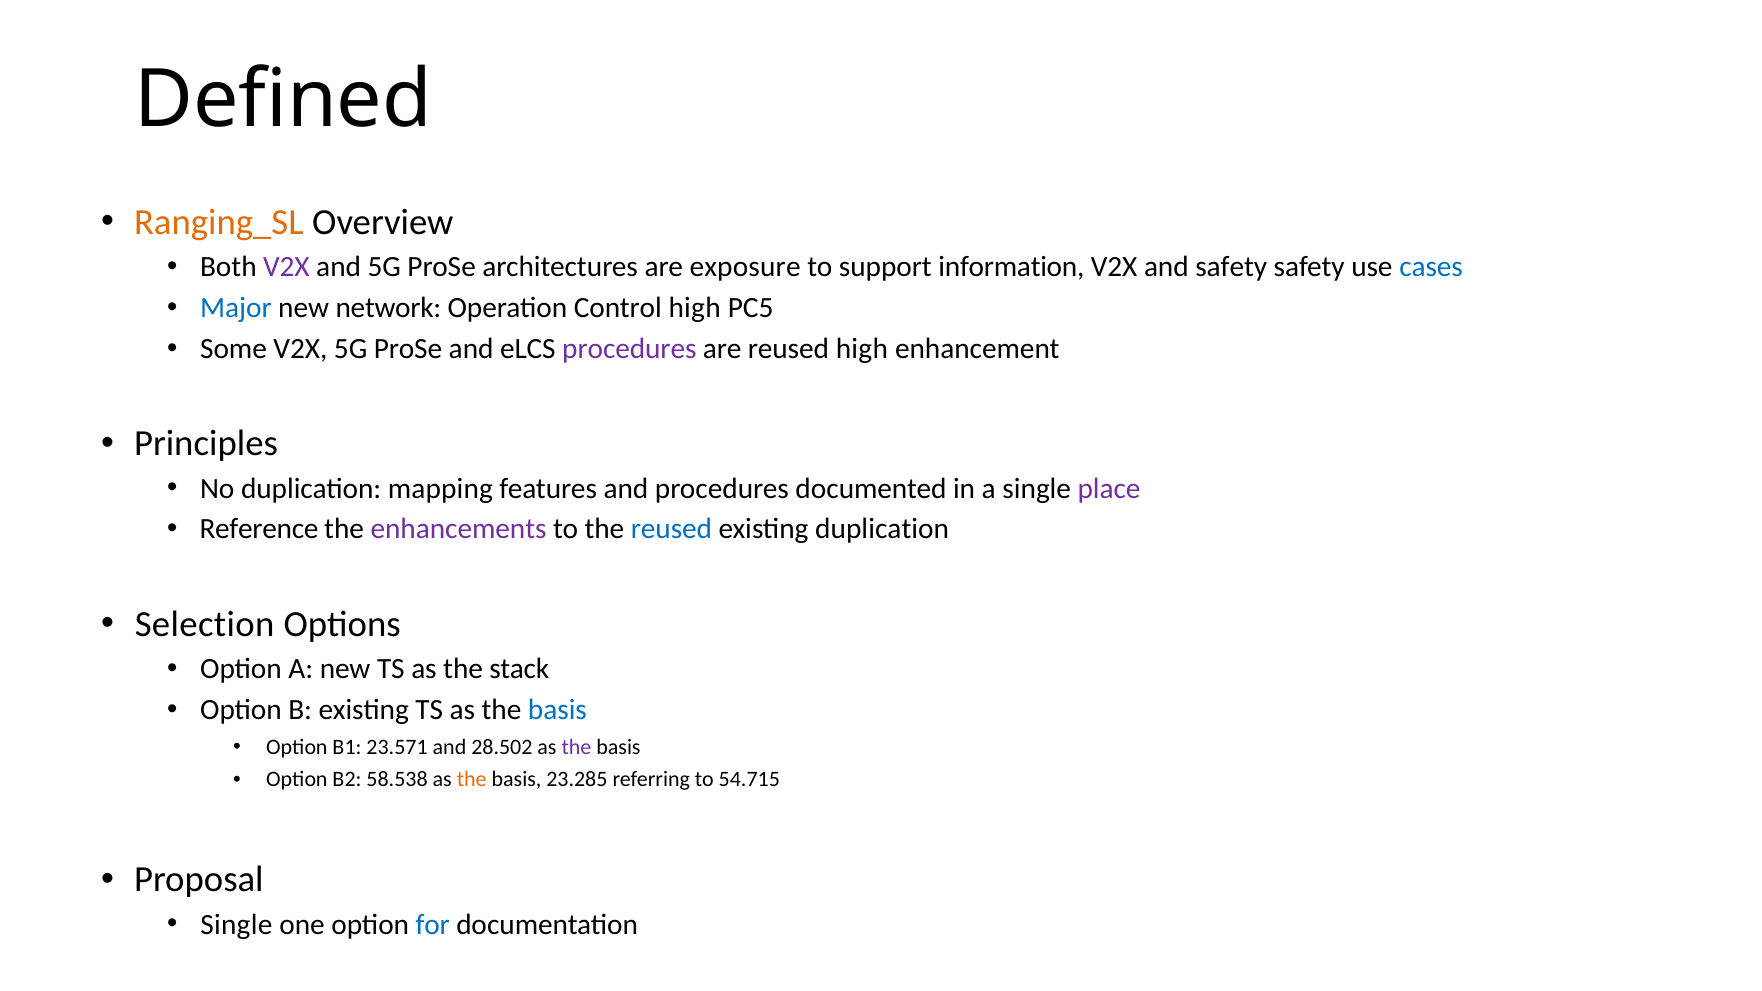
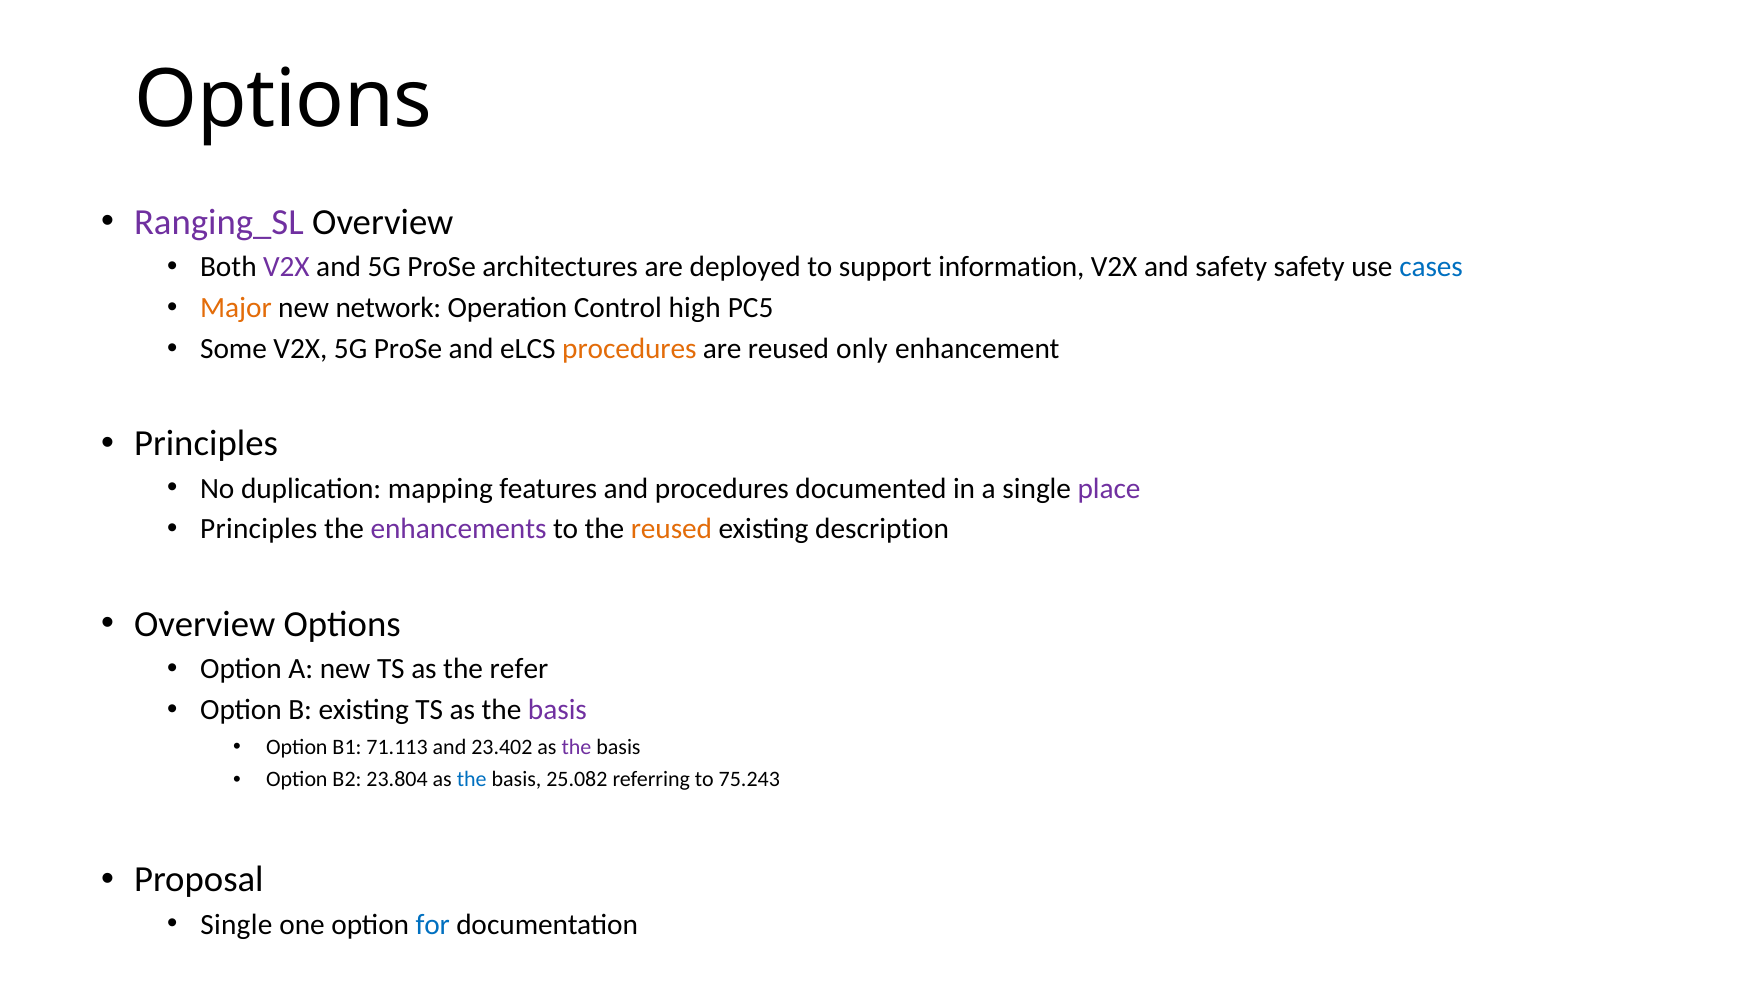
Defined at (283, 100): Defined -> Options
Ranging_SL colour: orange -> purple
exposure: exposure -> deployed
Major colour: blue -> orange
procedures at (629, 349) colour: purple -> orange
reused high: high -> only
Reference at (259, 529): Reference -> Principles
reused at (671, 529) colour: blue -> orange
existing duplication: duplication -> description
Selection at (205, 624): Selection -> Overview
stack: stack -> refer
basis at (557, 710) colour: blue -> purple
23.571: 23.571 -> 71.113
28.502: 28.502 -> 23.402
58.538: 58.538 -> 23.804
the at (472, 780) colour: orange -> blue
23.285: 23.285 -> 25.082
54.715: 54.715 -> 75.243
